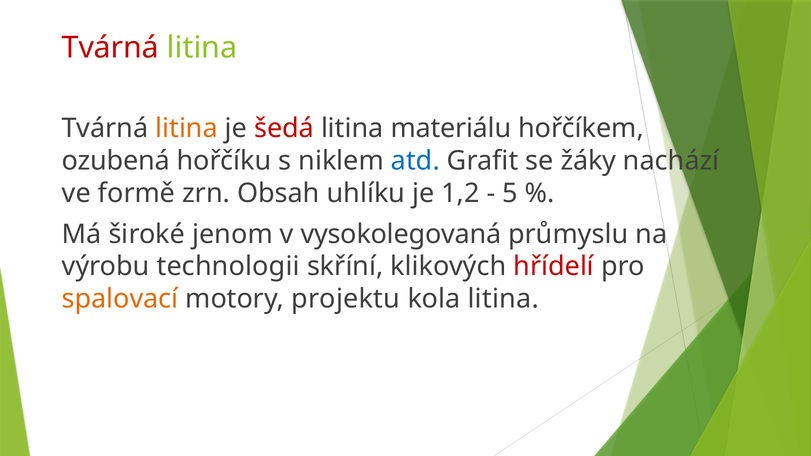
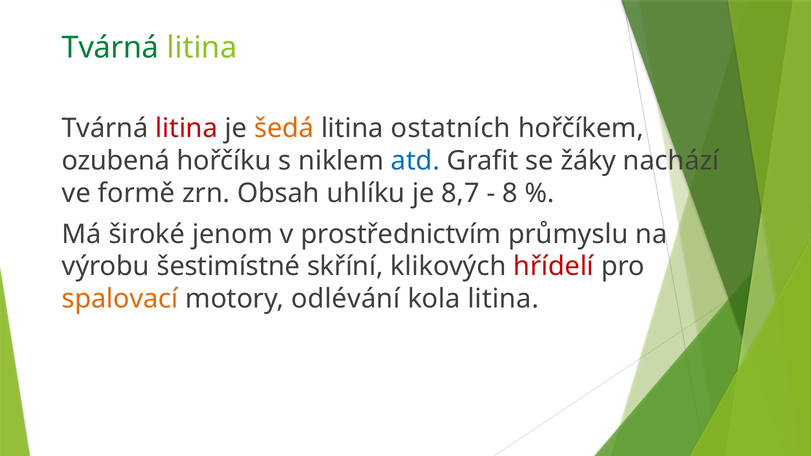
Tvárná at (110, 48) colour: red -> green
litina at (187, 128) colour: orange -> red
šedá colour: red -> orange
materiálu: materiálu -> ostatních
1,2: 1,2 -> 8,7
5: 5 -> 8
vysokolegovaná: vysokolegovaná -> prostřednictvím
technologii: technologii -> šestimístné
projektu: projektu -> odlévání
